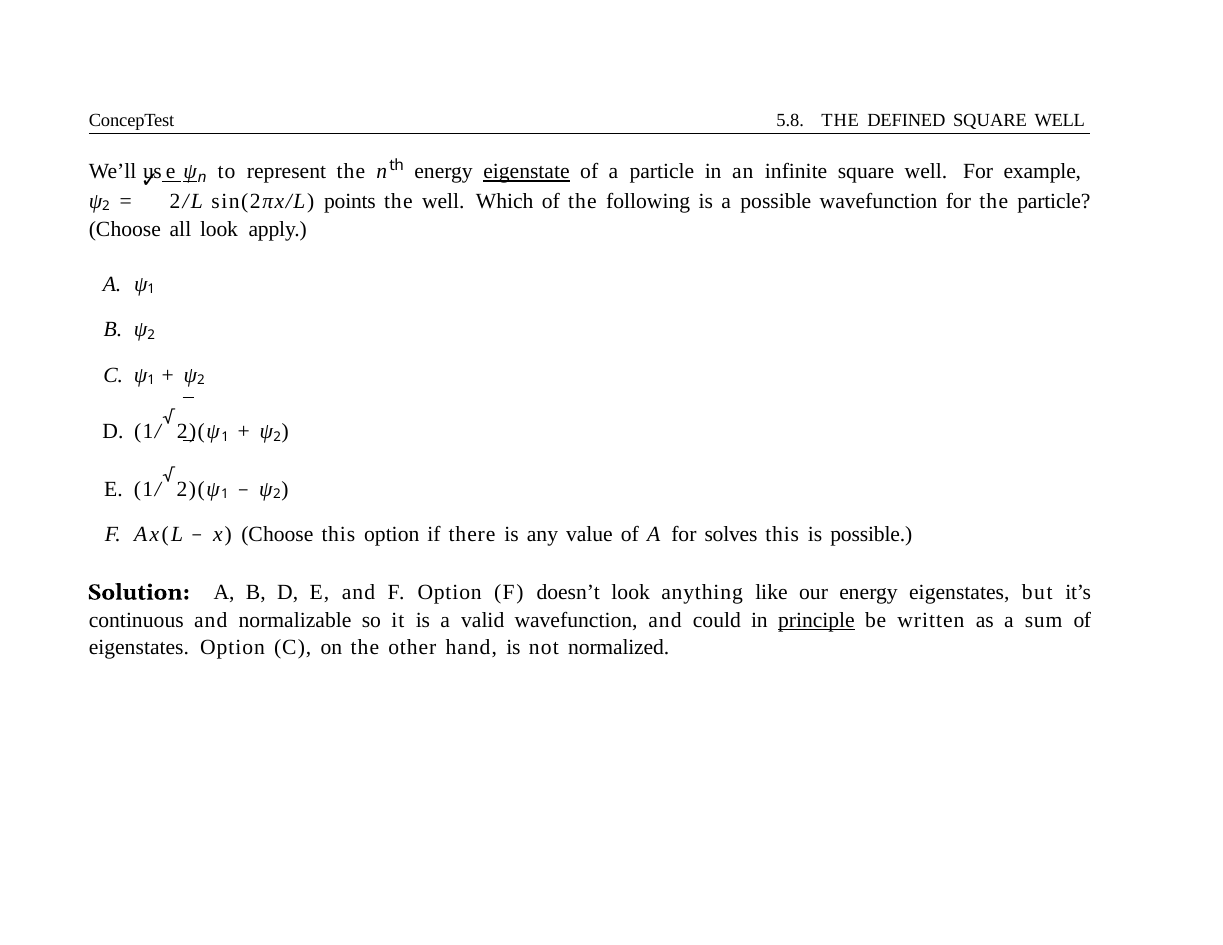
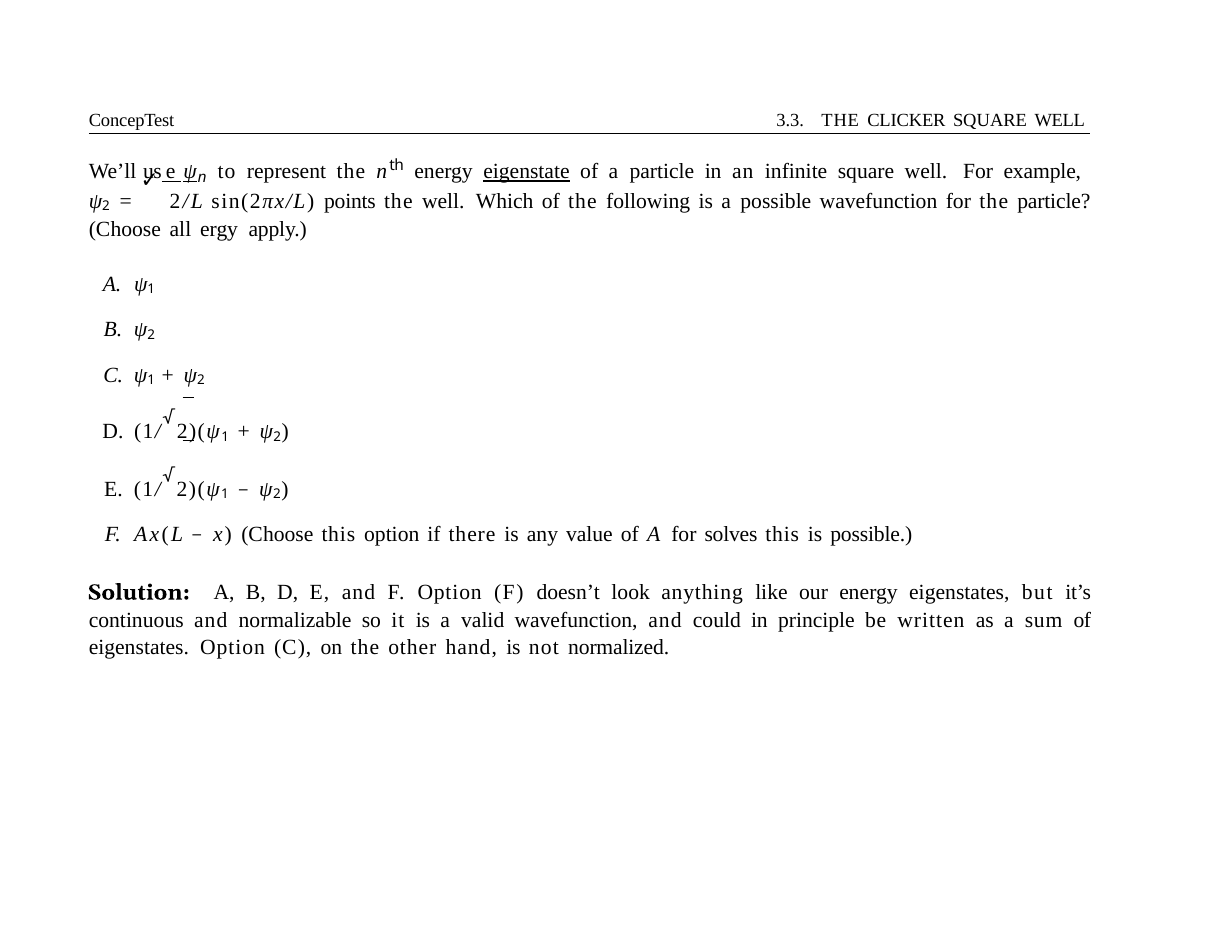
5.8: 5.8 -> 3.3
DEFINED: DEFINED -> CLICKER
all look: look -> ergy
principle underline: present -> none
